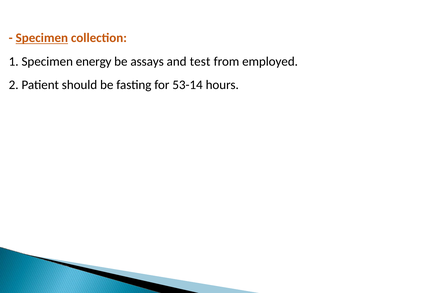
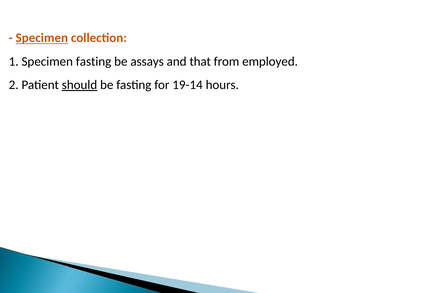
Specimen energy: energy -> fasting
test: test -> that
should underline: none -> present
53-14: 53-14 -> 19-14
